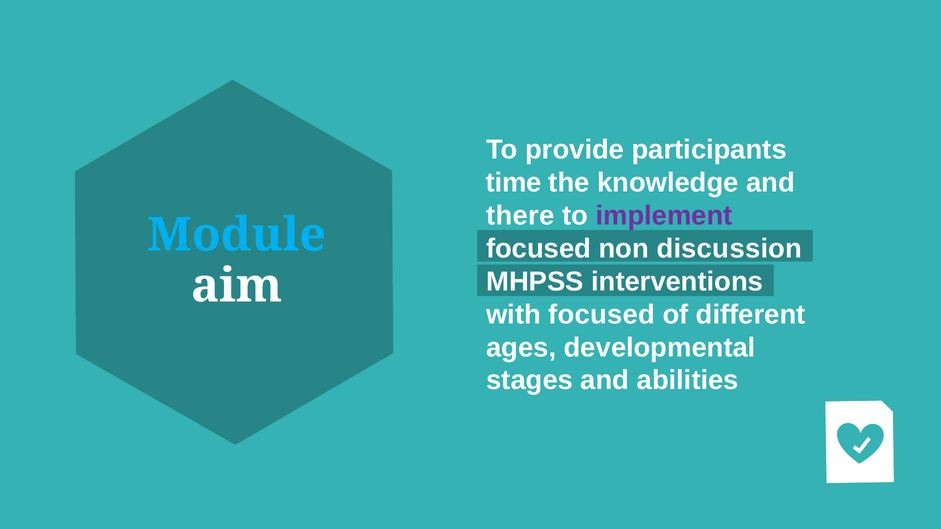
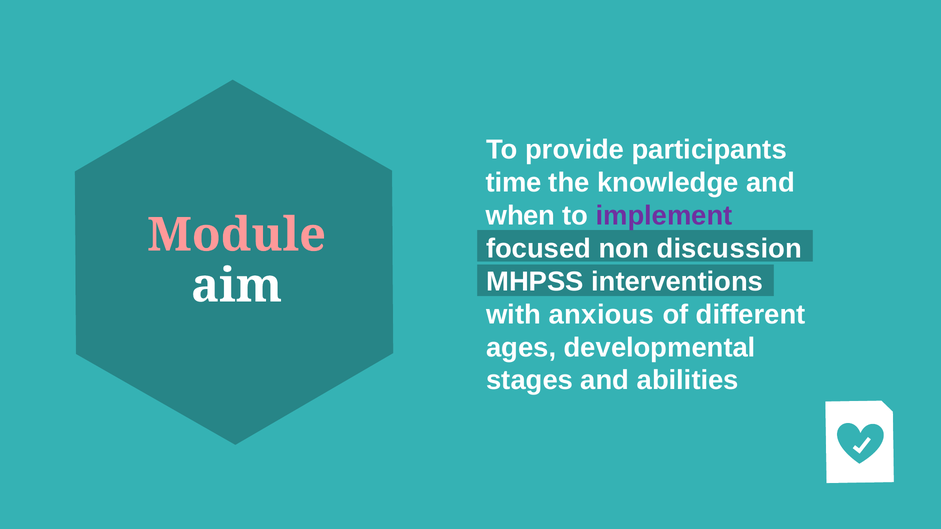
there: there -> when
Module colour: light blue -> pink
with focused: focused -> anxious
